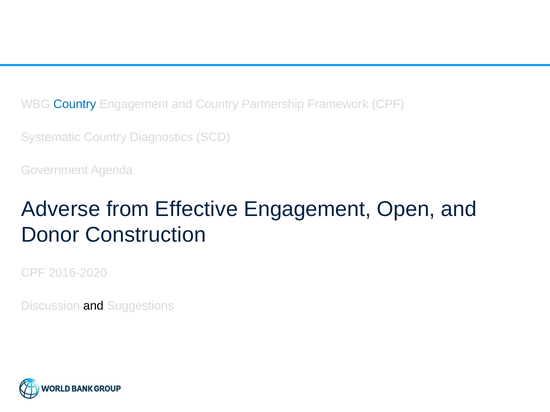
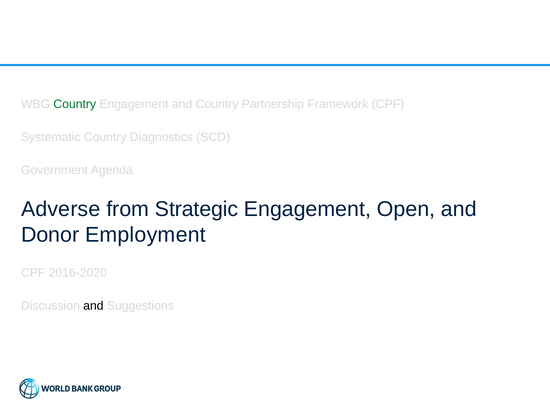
Country at (75, 104) colour: blue -> green
Effective: Effective -> Strategic
Construction: Construction -> Employment
